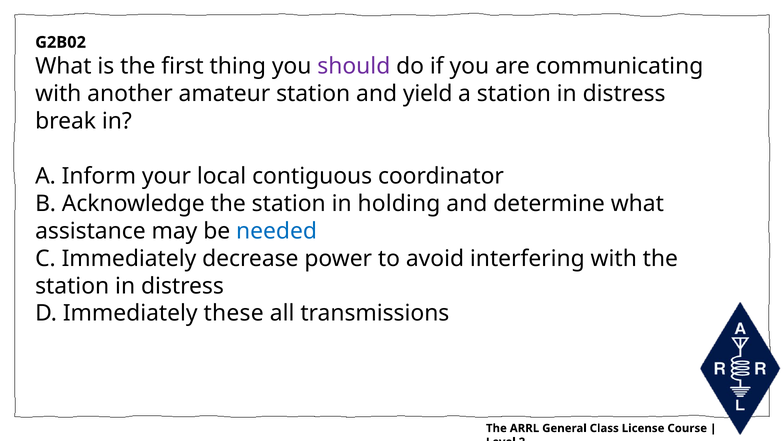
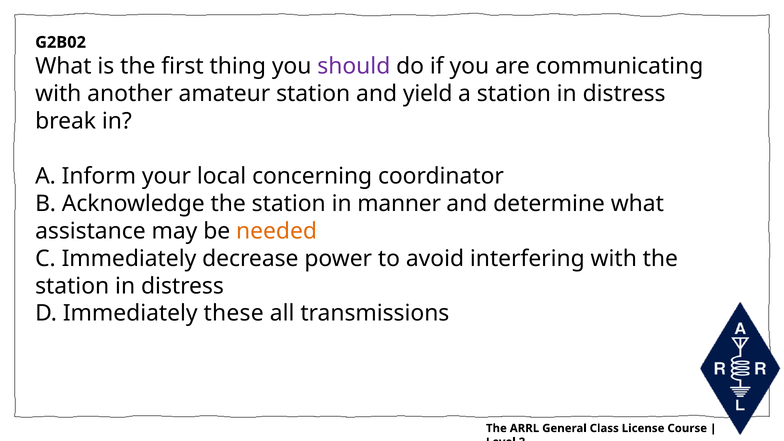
contiguous: contiguous -> concerning
holding: holding -> manner
needed colour: blue -> orange
